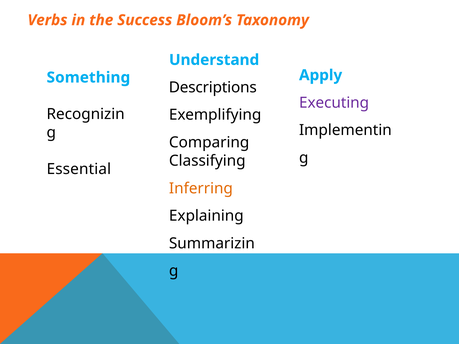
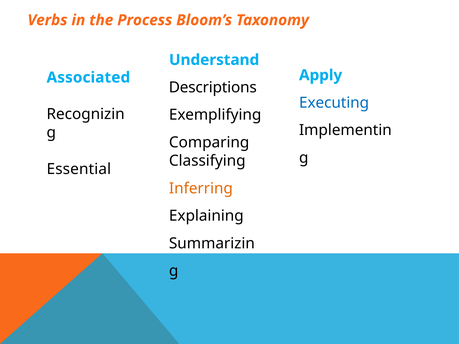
Success: Success -> Process
Something: Something -> Associated
Executing colour: purple -> blue
